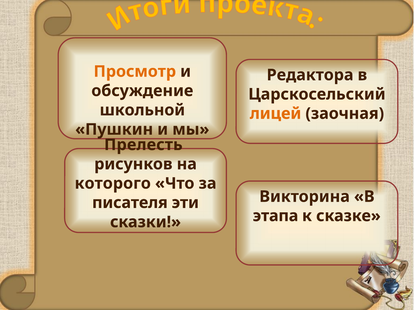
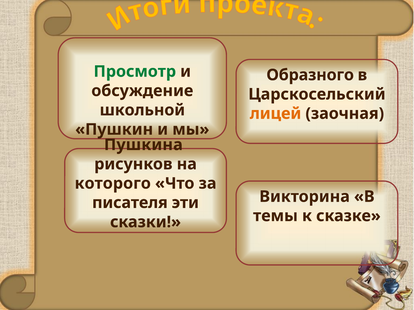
Просмотр colour: orange -> green
Редактора: Редактора -> Образного
Прелесть: Прелесть -> Пушкина
этапа: этапа -> темы
